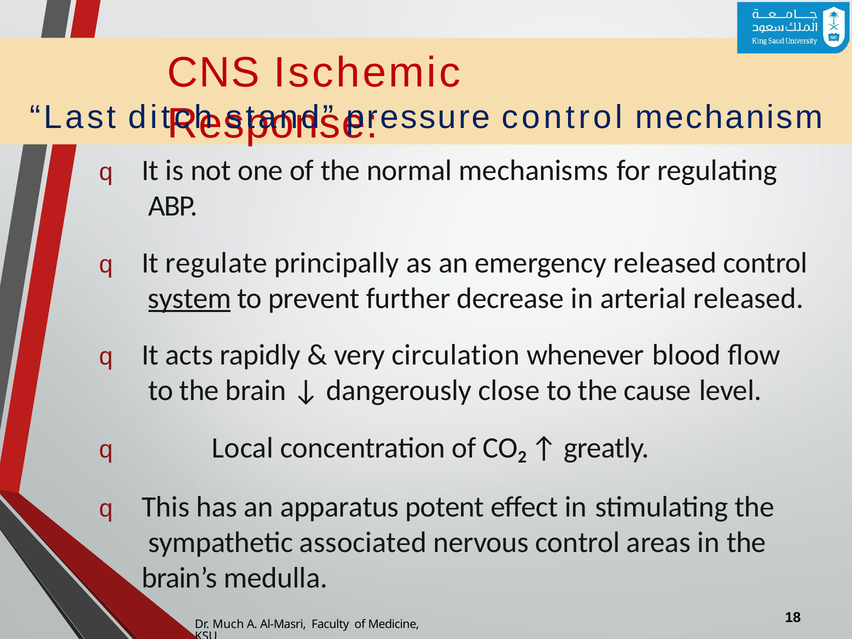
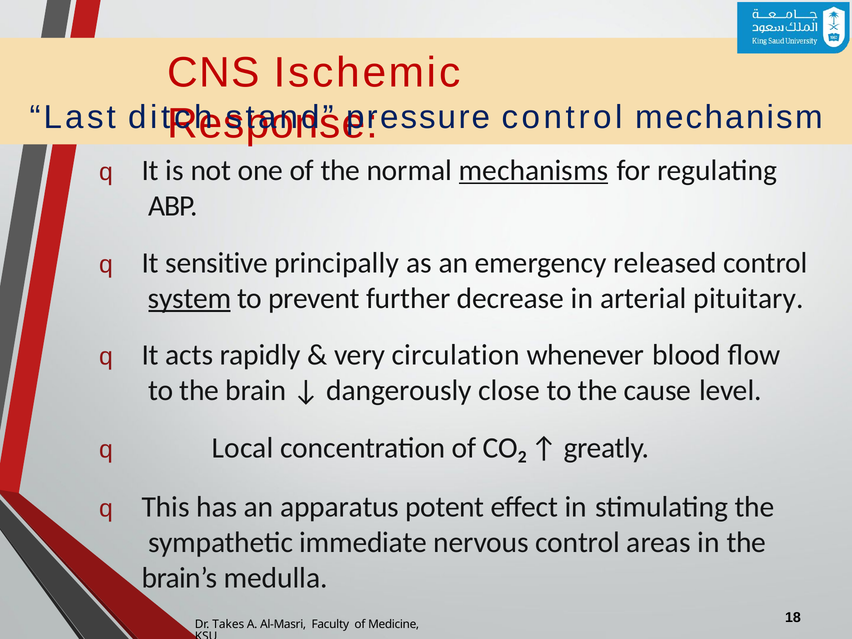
mechanisms underline: none -> present
regulate: regulate -> sensitive
arterial released: released -> pituitary
associated: associated -> immediate
Much: Much -> Takes
